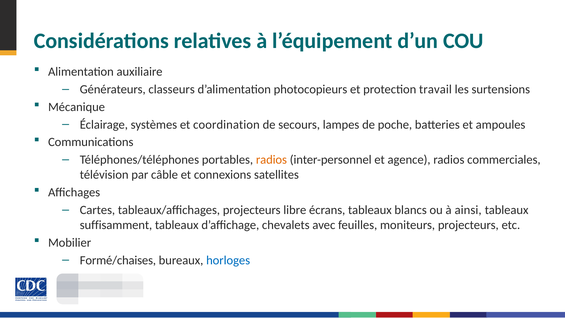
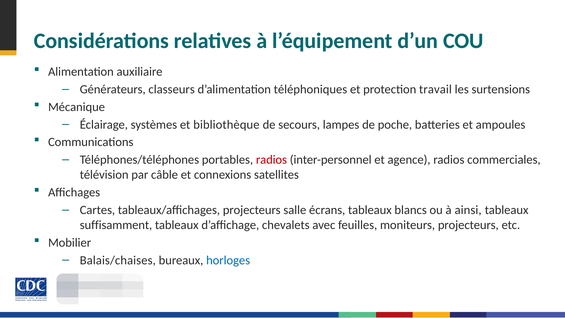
photocopieurs: photocopieurs -> téléphoniques
coordination: coordination -> bibliothèque
radios at (271, 160) colour: orange -> red
libre: libre -> salle
Formé/chaises: Formé/chaises -> Balais/chaises
